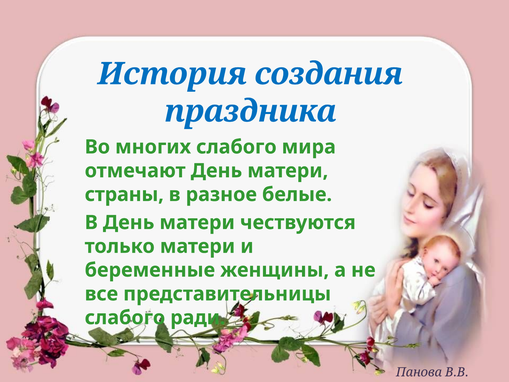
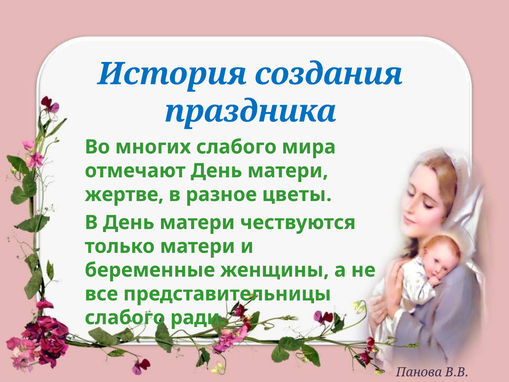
страны: страны -> жертве
белые: белые -> цветы
